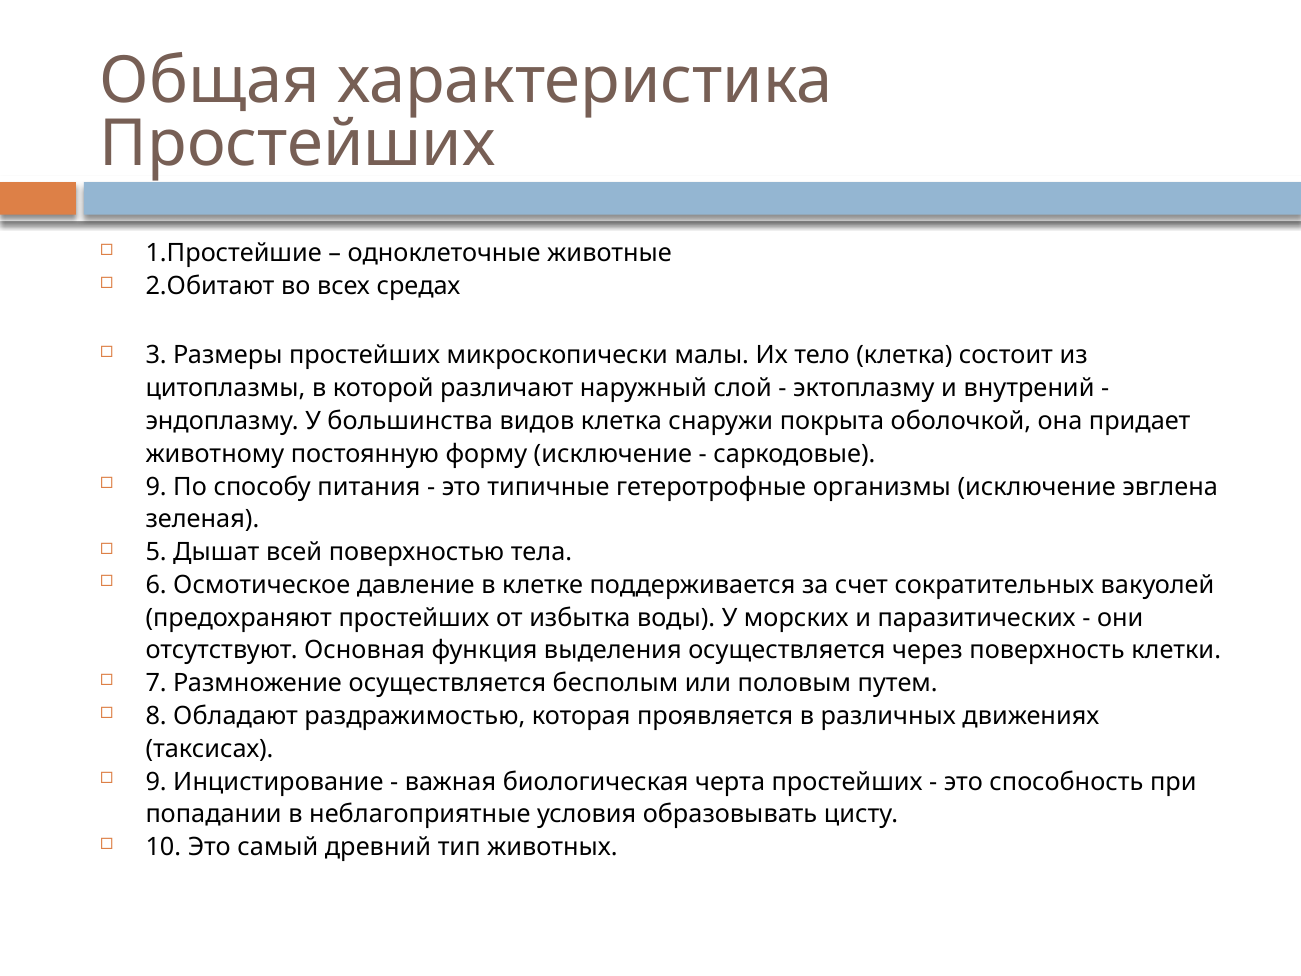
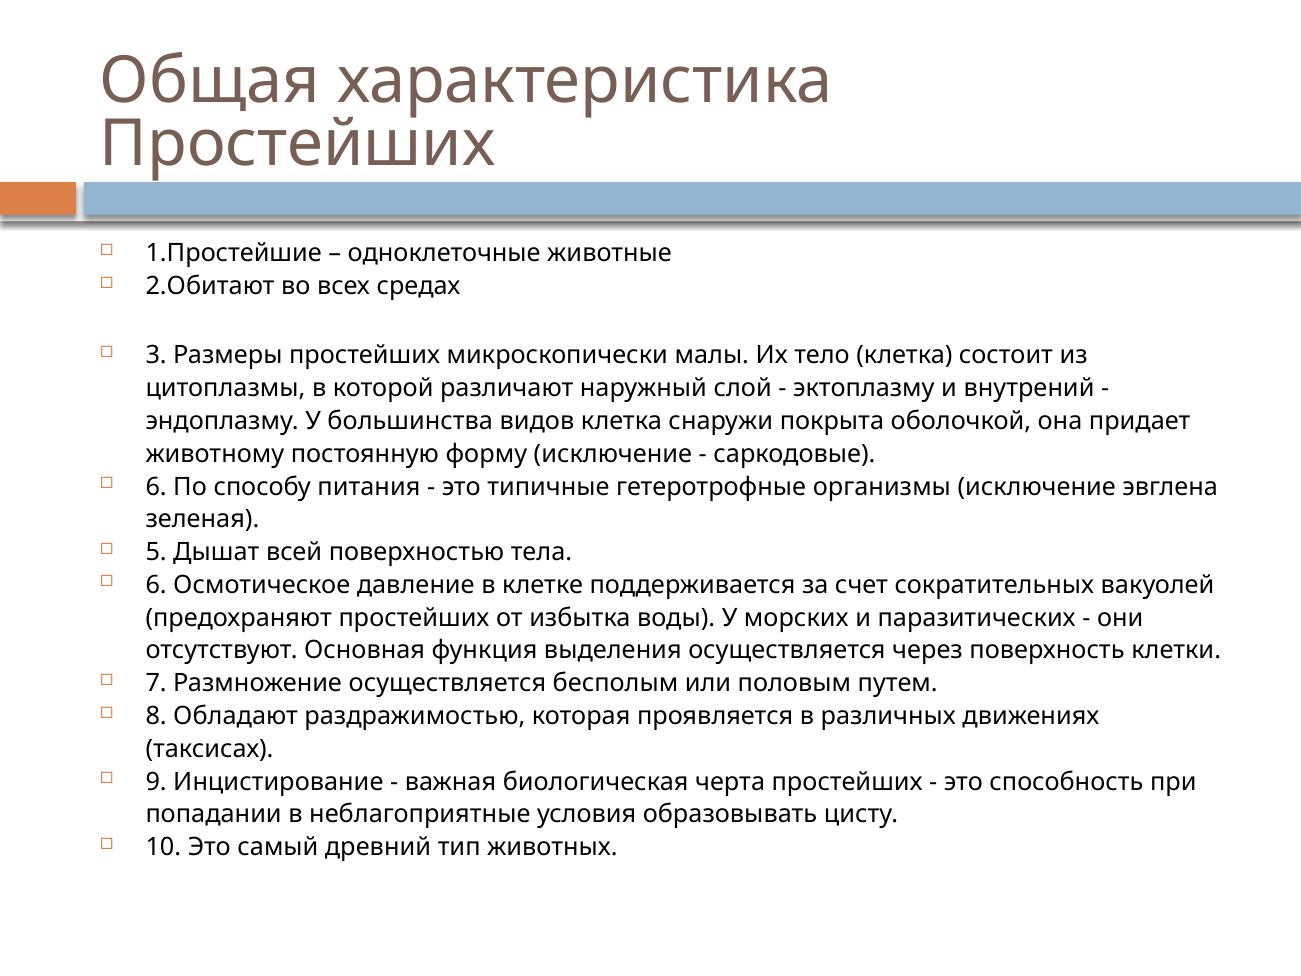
9 at (156, 487): 9 -> 6
